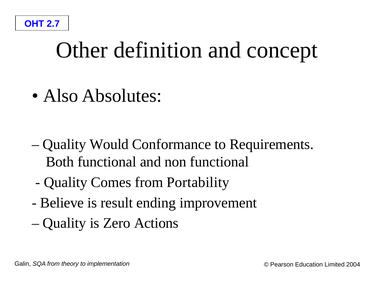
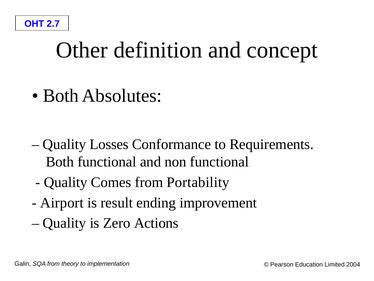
Also at (61, 95): Also -> Both
Would: Would -> Losses
Believe: Believe -> Airport
